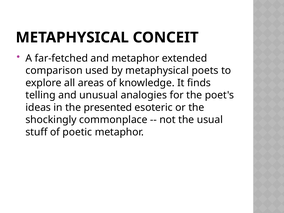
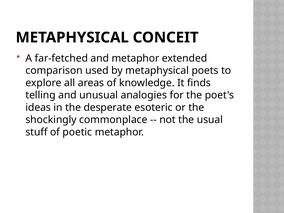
presented: presented -> desperate
